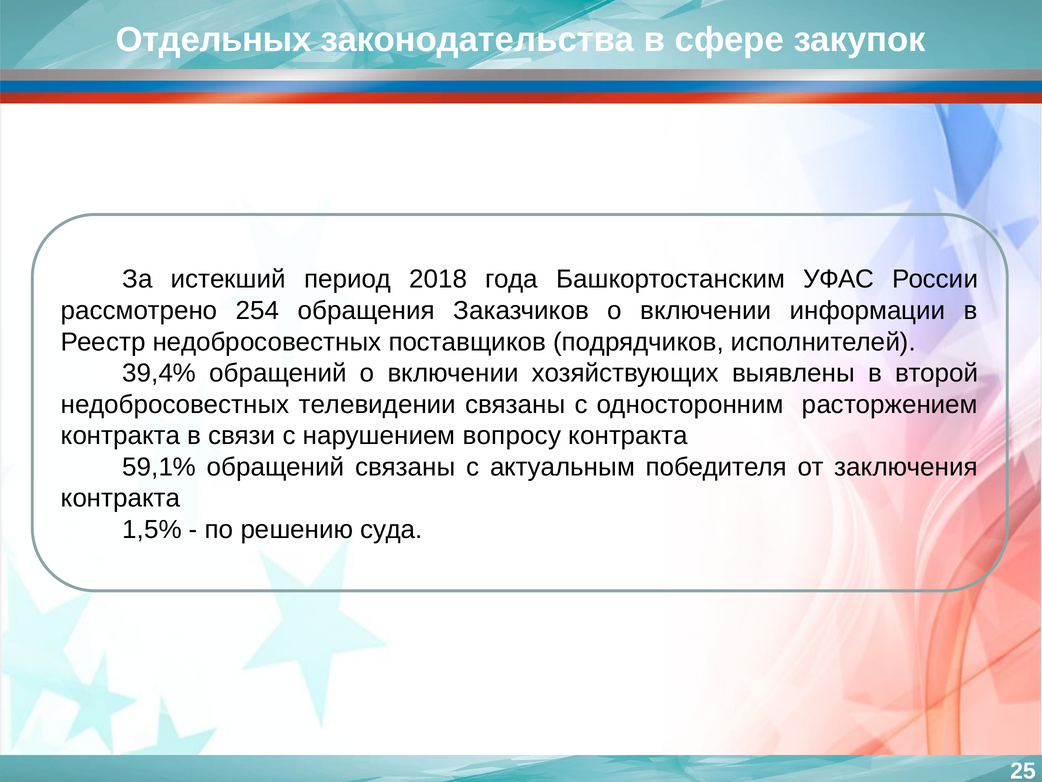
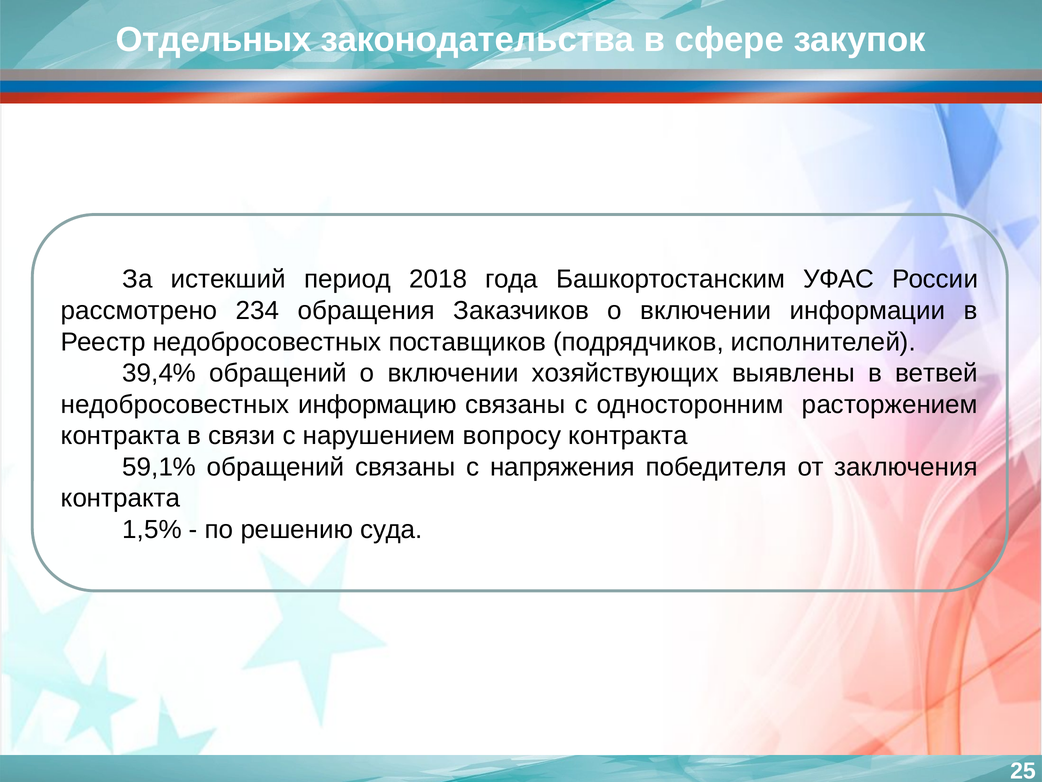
254: 254 -> 234
второй: второй -> ветвей
телевидении: телевидении -> информацию
актуальным: актуальным -> напряжения
